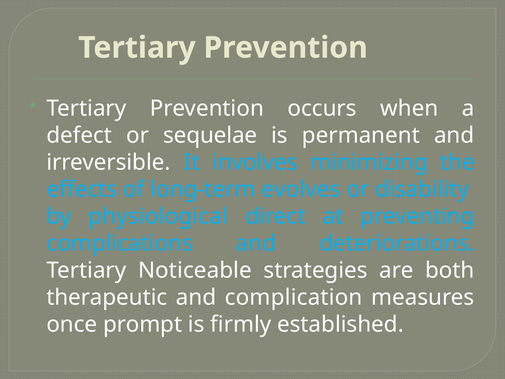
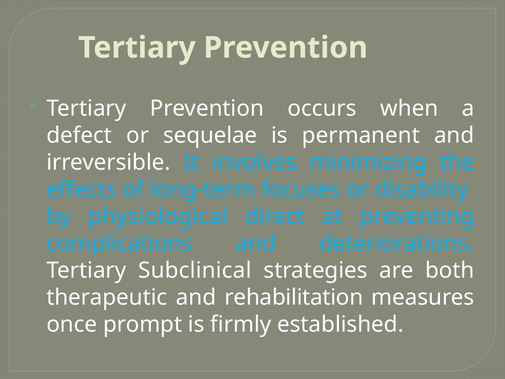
evolves: evolves -> focuses
Noticeable: Noticeable -> Subclinical
complication: complication -> rehabilitation
